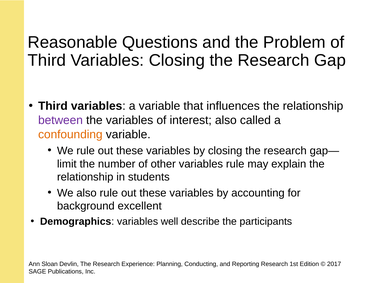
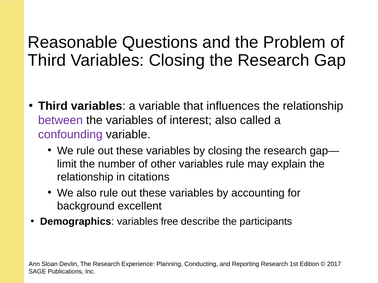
confounding colour: orange -> purple
students: students -> citations
well: well -> free
